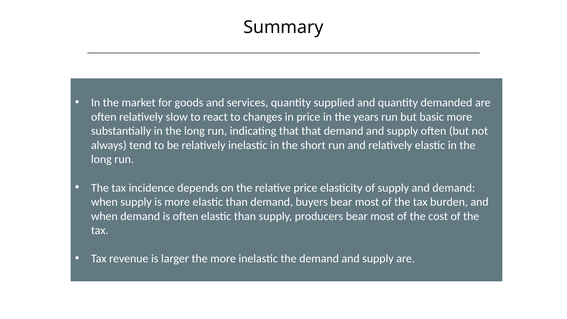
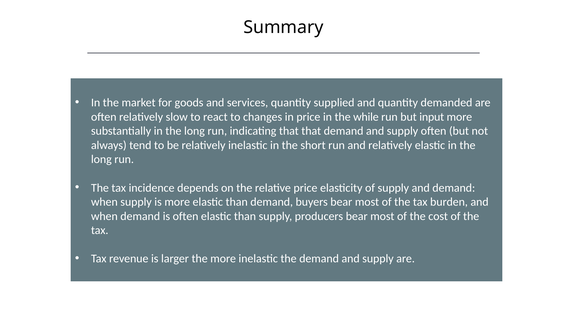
years: years -> while
basic: basic -> input
